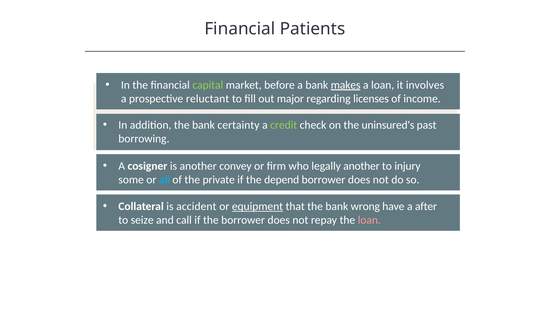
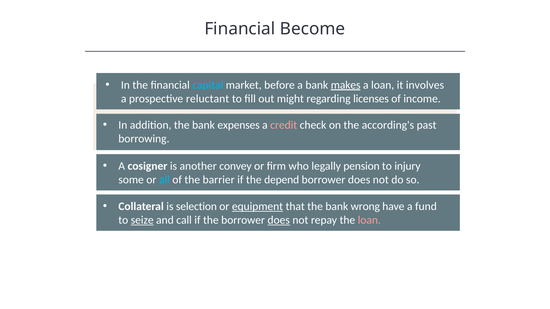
Patients: Patients -> Become
capital colour: light green -> light blue
major: major -> might
certainty: certainty -> expenses
credit colour: light green -> pink
uninsured's: uninsured's -> according's
legally another: another -> pension
private: private -> barrier
accident: accident -> selection
after: after -> fund
seize underline: none -> present
does at (279, 220) underline: none -> present
